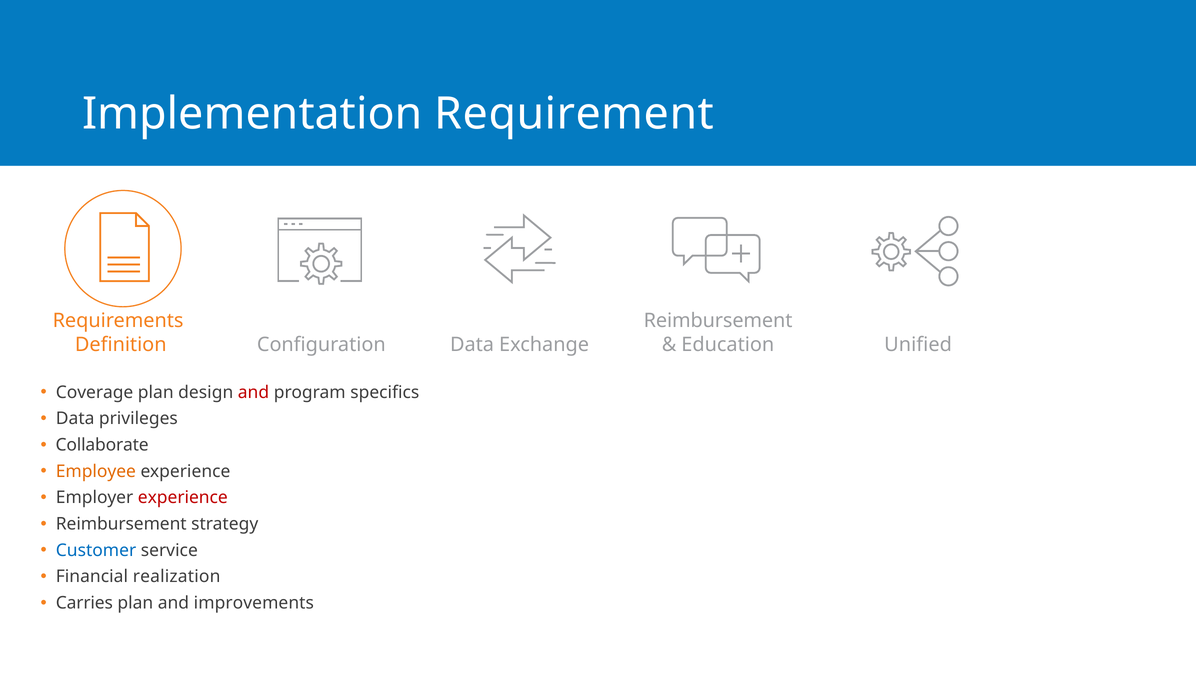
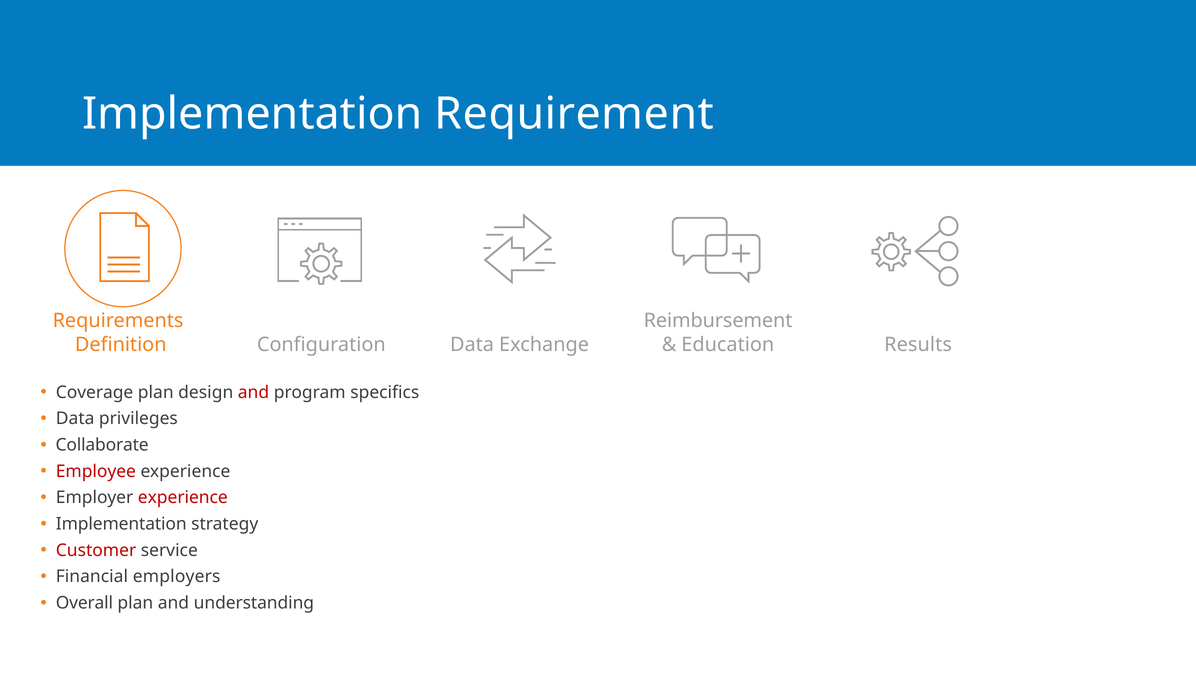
Unified: Unified -> Results
Employee colour: orange -> red
Reimbursement at (121, 524): Reimbursement -> Implementation
Customer colour: blue -> red
realization: realization -> employers
Carries: Carries -> Overall
improvements: improvements -> understanding
